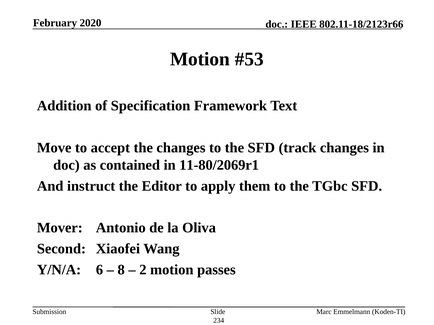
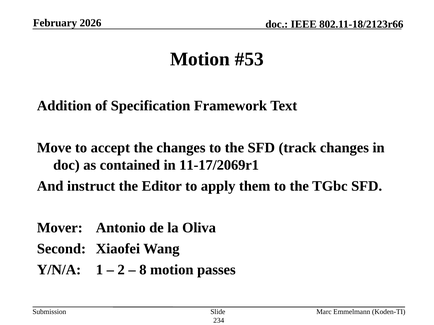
2020: 2020 -> 2026
11-80/2069r1: 11-80/2069r1 -> 11-17/2069r1
6: 6 -> 1
8: 8 -> 2
2: 2 -> 8
